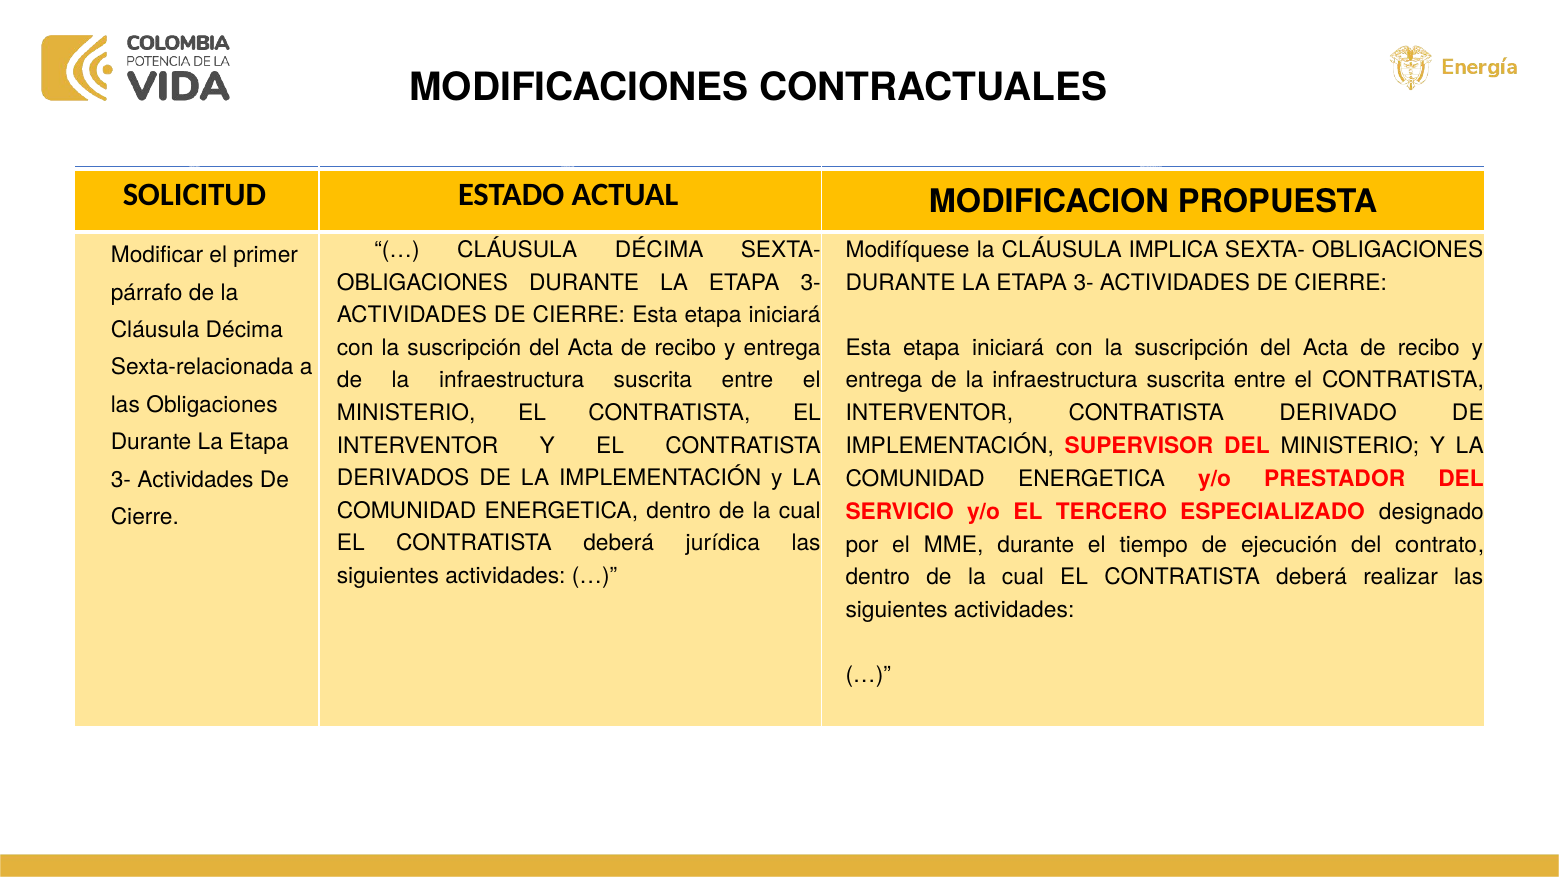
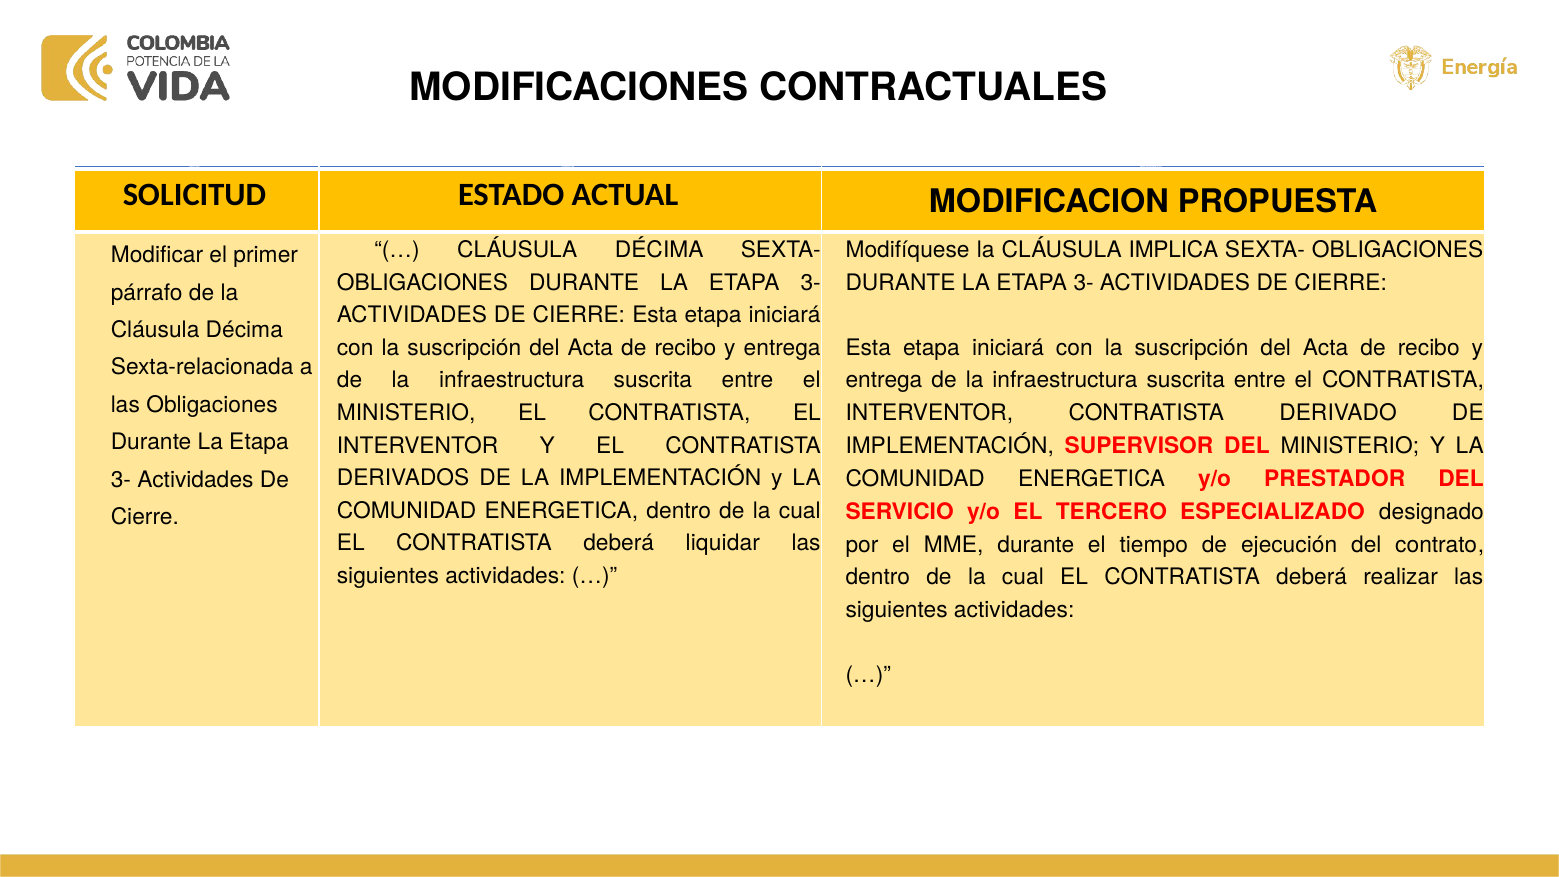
jurídica: jurídica -> liquidar
